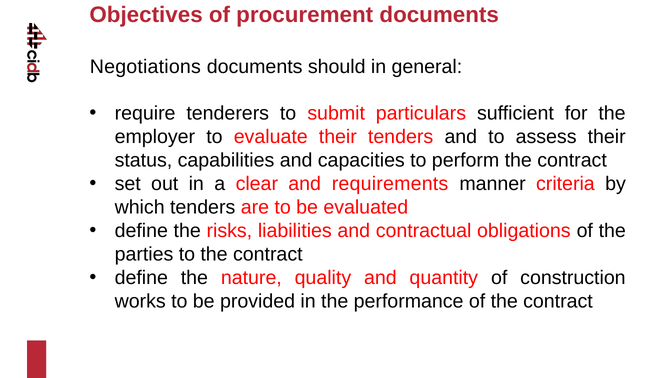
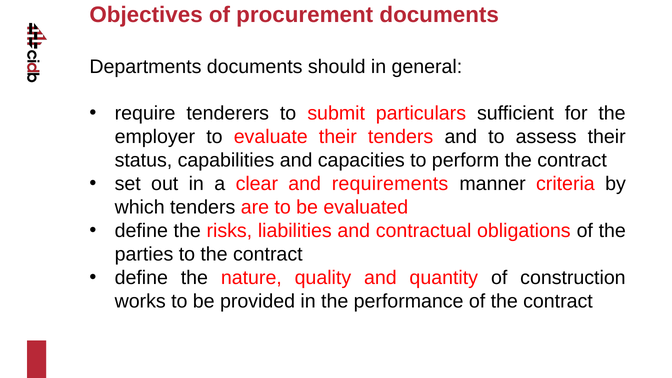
Negotiations: Negotiations -> Departments
